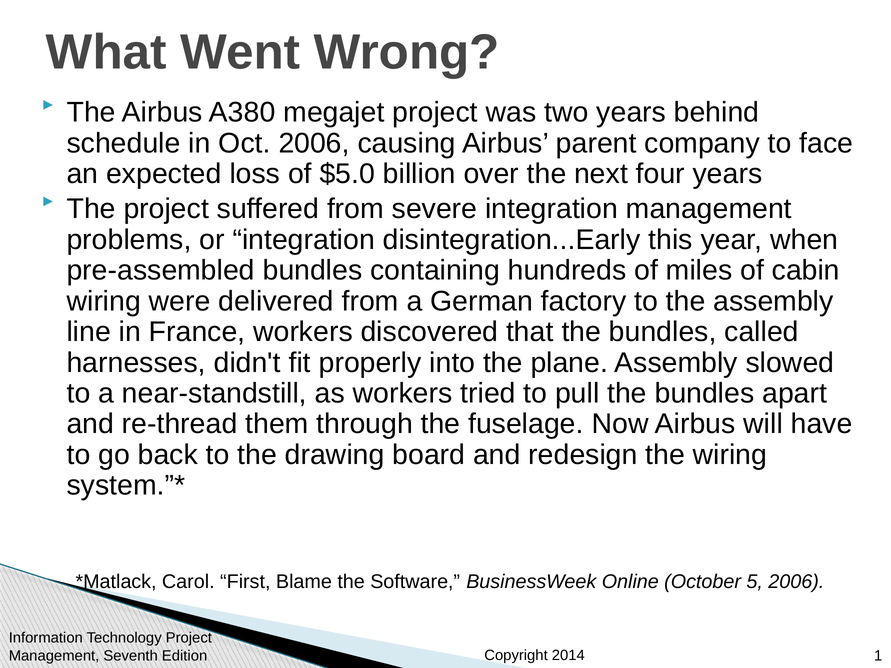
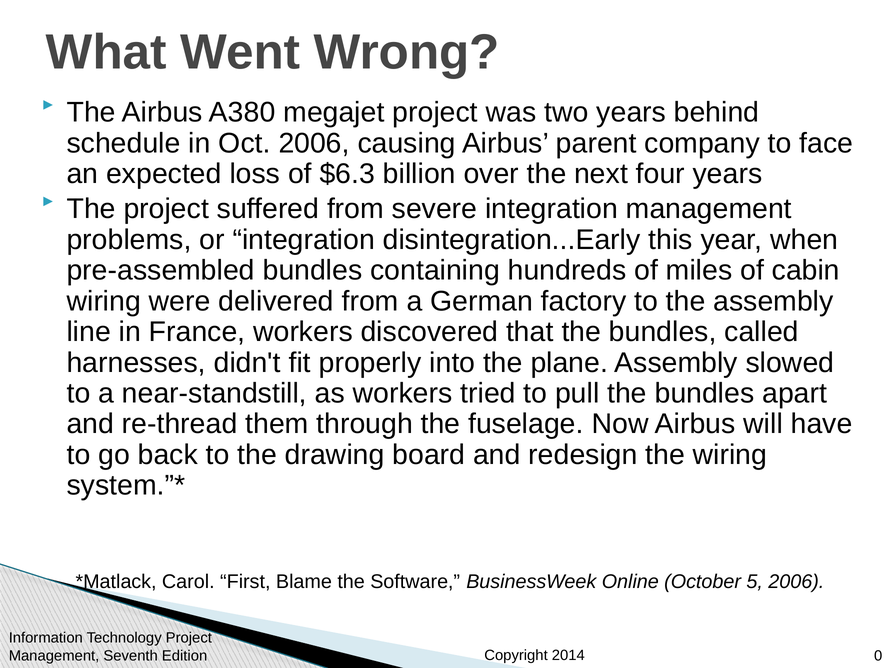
$5.0: $5.0 -> $6.3
1: 1 -> 0
